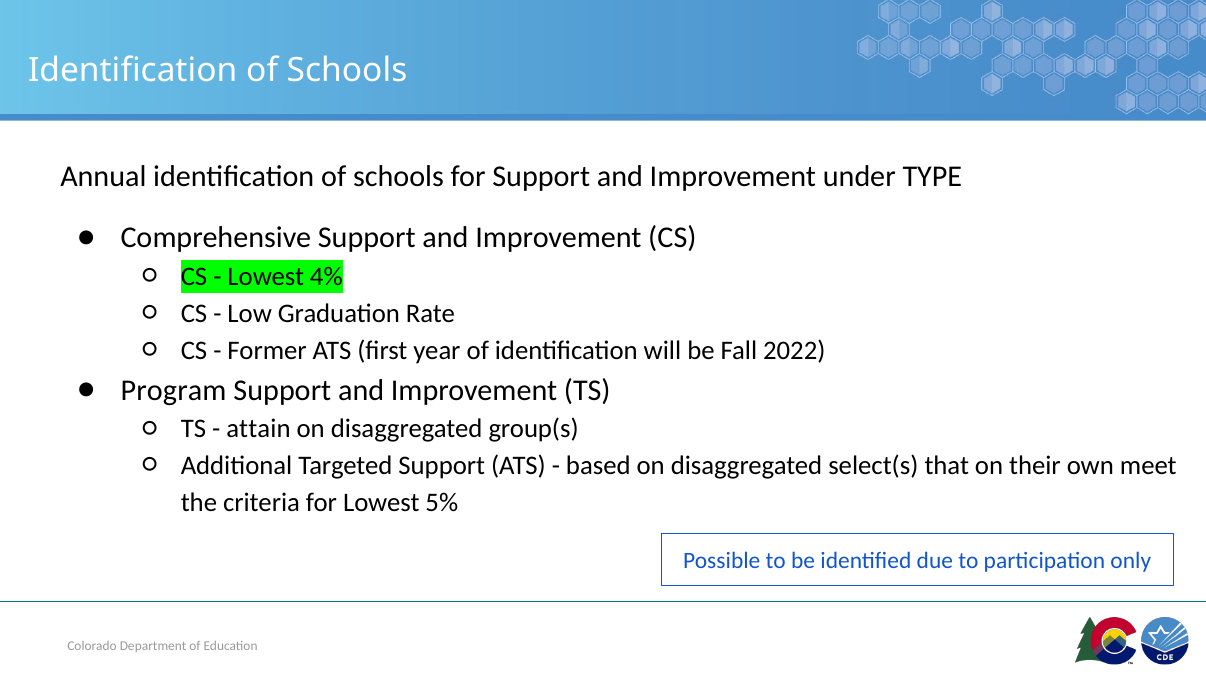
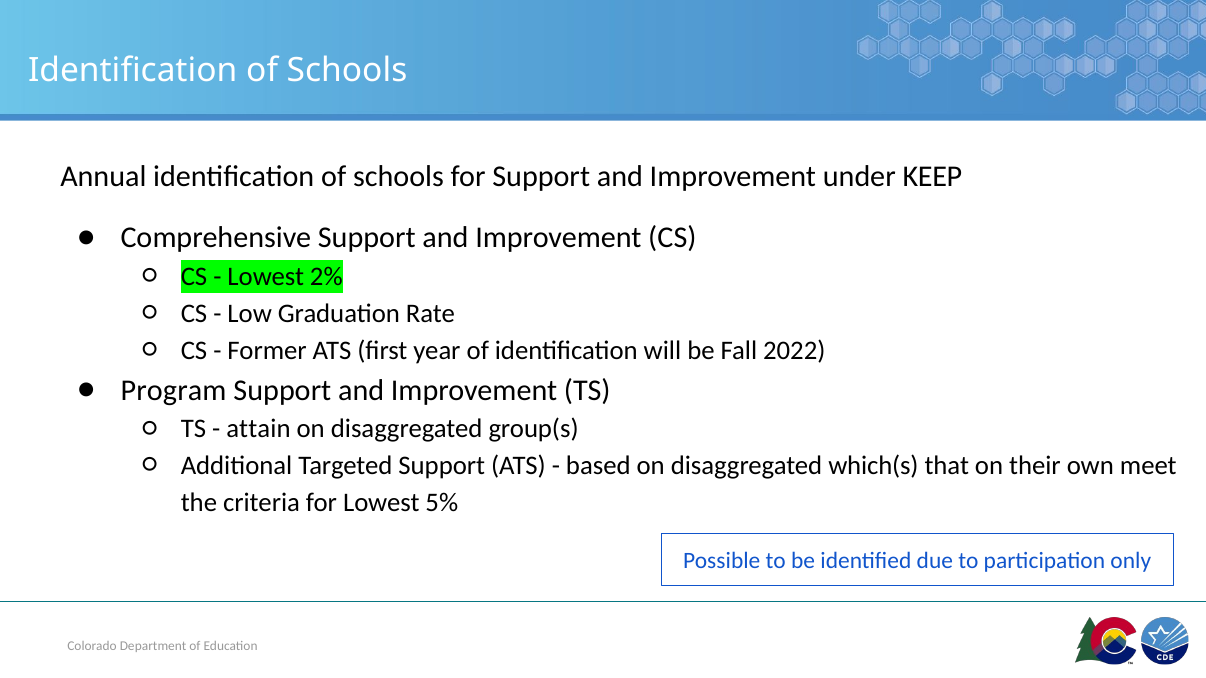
TYPE: TYPE -> KEEP
4%: 4% -> 2%
select(s: select(s -> which(s
